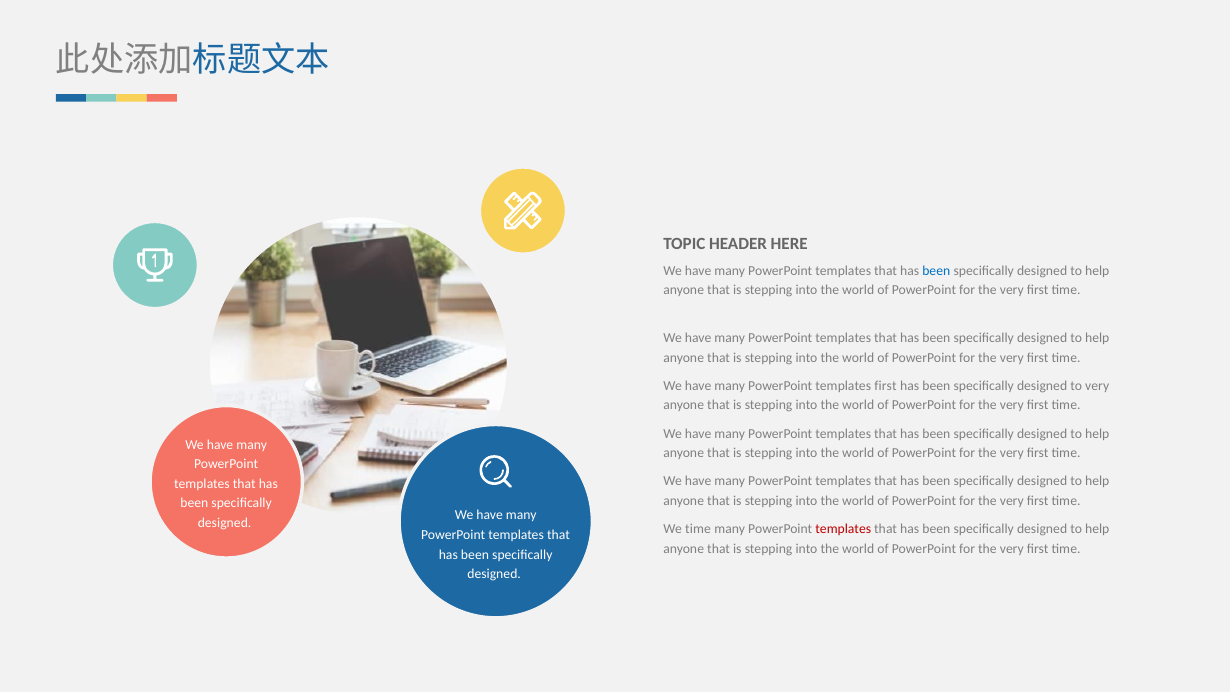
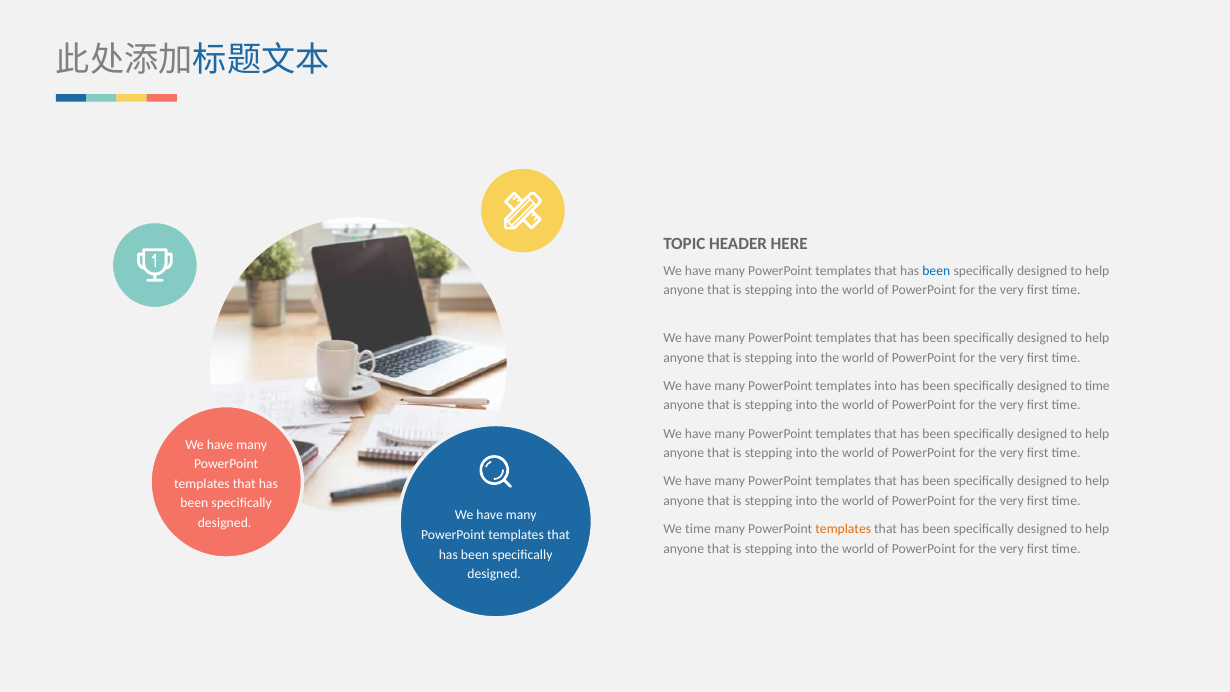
templates first: first -> into
to very: very -> time
templates at (843, 529) colour: red -> orange
